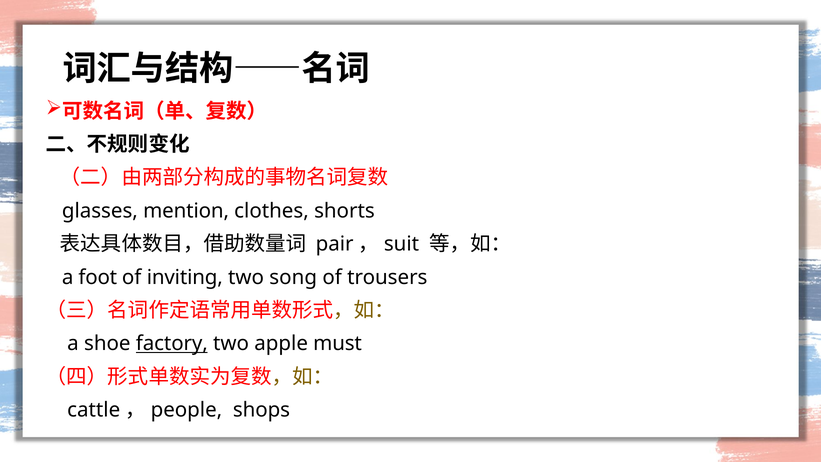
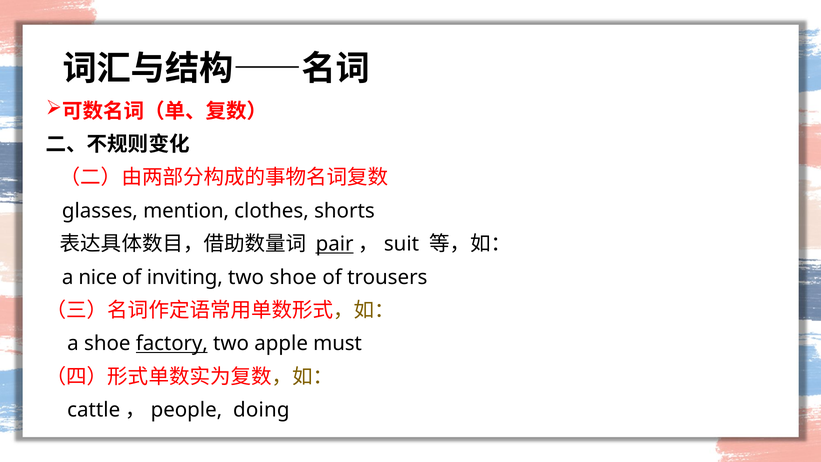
pair underline: none -> present
foot: foot -> nice
two song: song -> shoe
shops: shops -> doing
